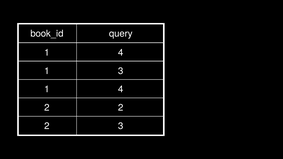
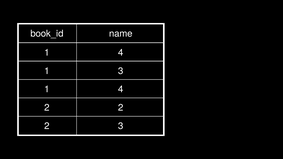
query: query -> name
